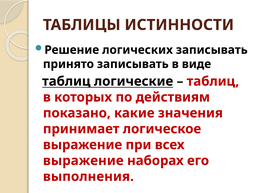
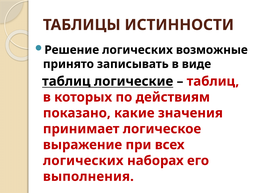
логических записывать: записывать -> возможные
выражение at (83, 160): выражение -> логических
